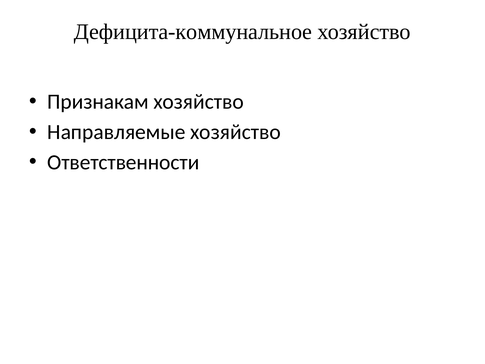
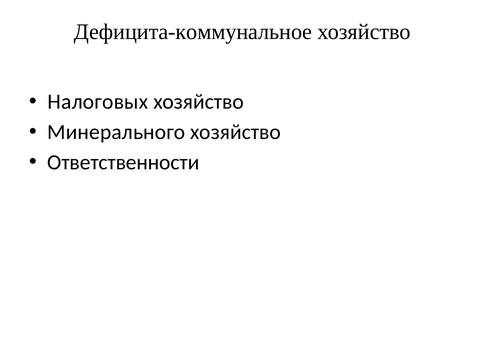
Признакам: Признакам -> Налоговых
Направляемые: Направляемые -> Минерального
